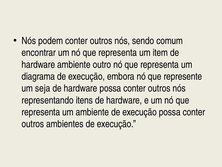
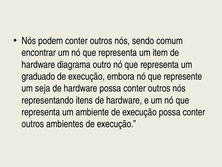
hardware ambiente: ambiente -> diagrama
diagrama: diagrama -> graduado
